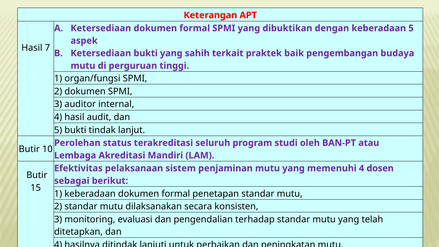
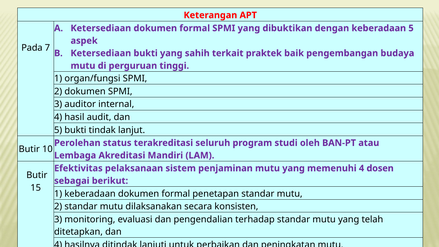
Hasil at (32, 48): Hasil -> Pada
